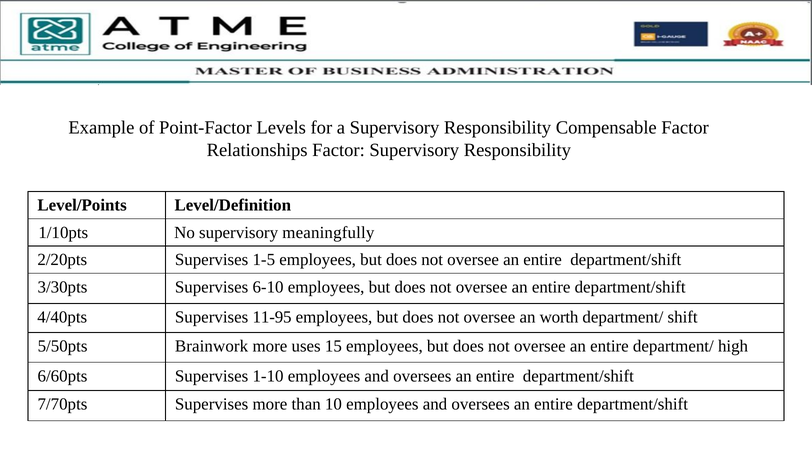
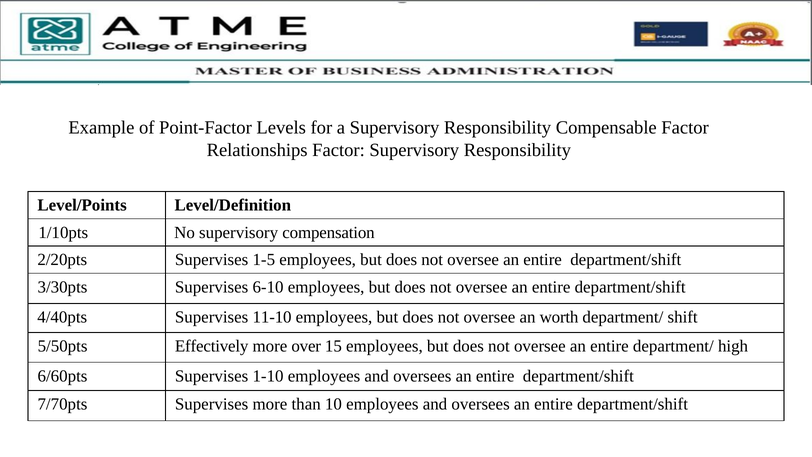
meaningfully: meaningfully -> compensation
11-95: 11-95 -> 11-10
Brainwork: Brainwork -> Effectively
uses: uses -> over
